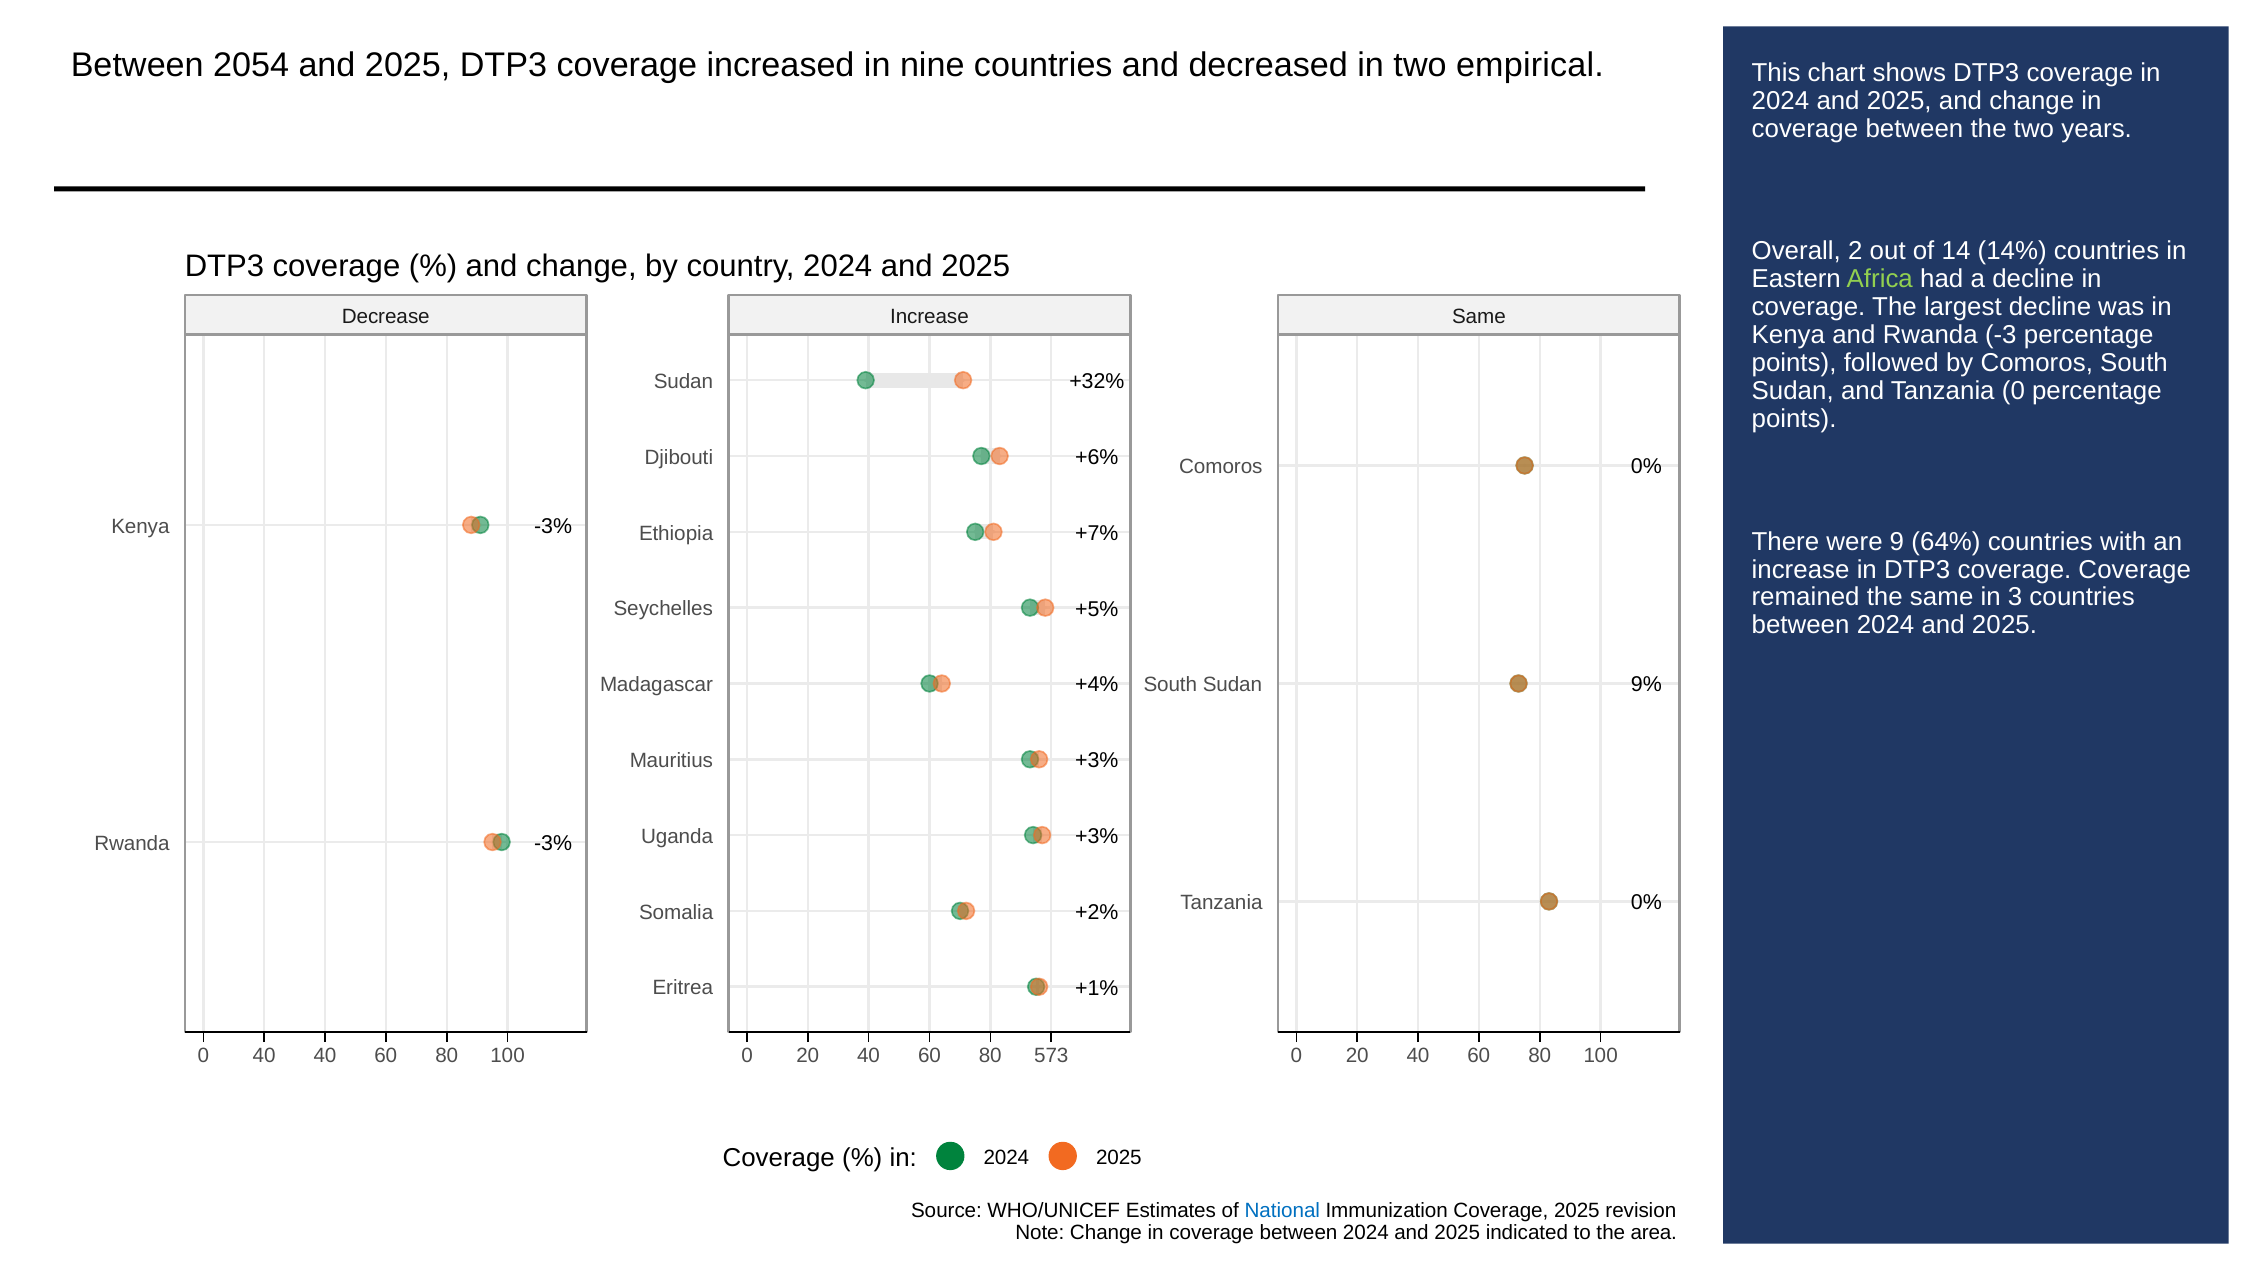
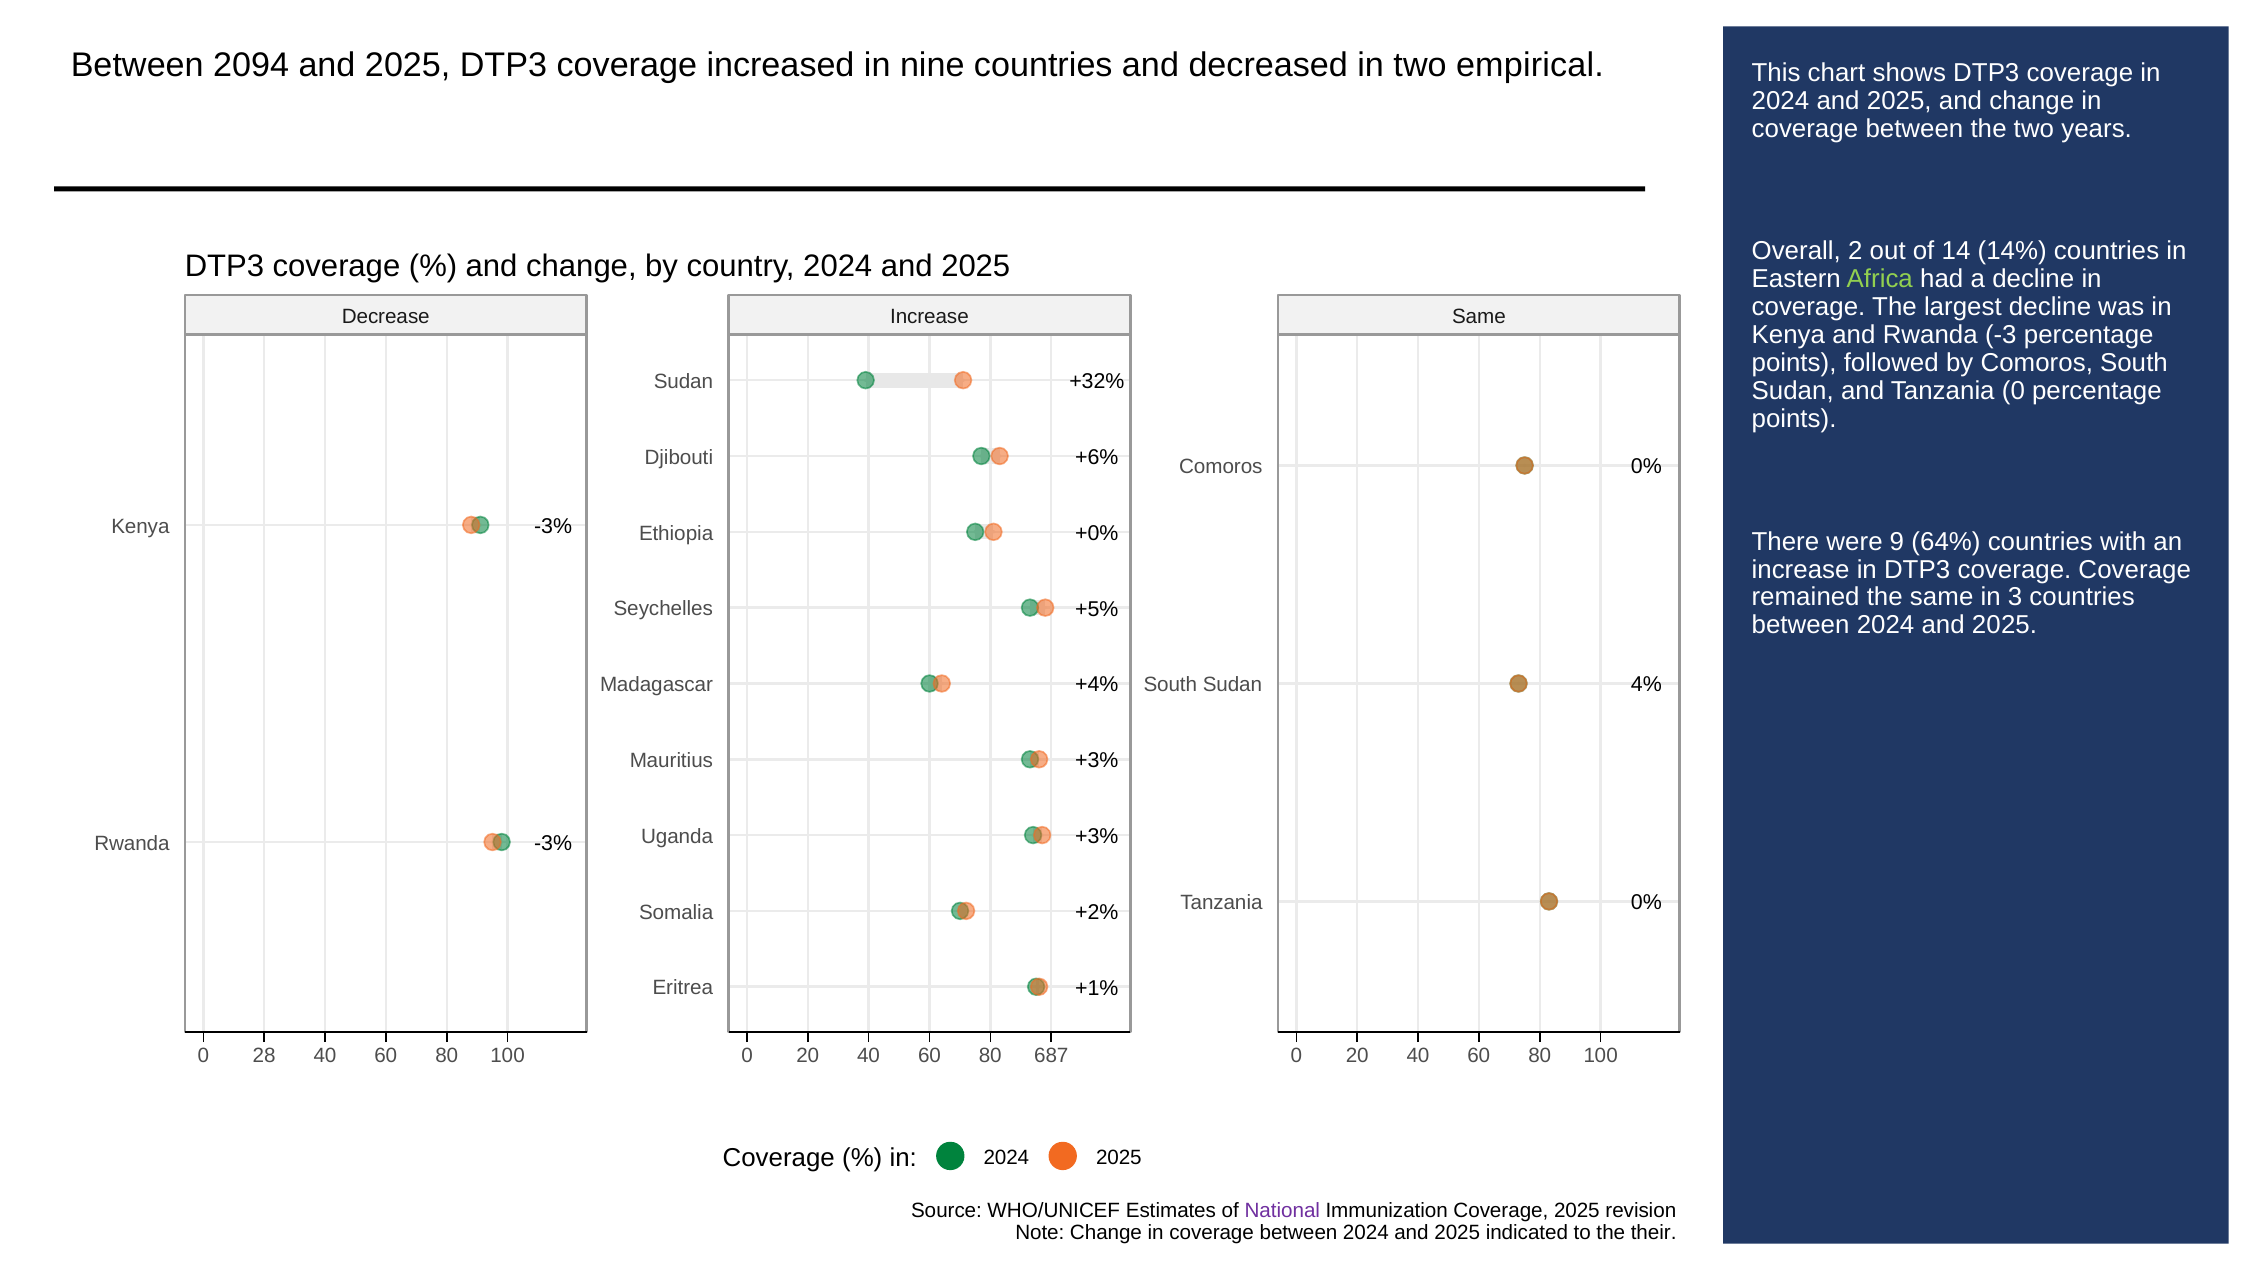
2054: 2054 -> 2094
+7%: +7% -> +0%
9%: 9% -> 4%
0 40: 40 -> 28
573: 573 -> 687
National colour: blue -> purple
area: area -> their
